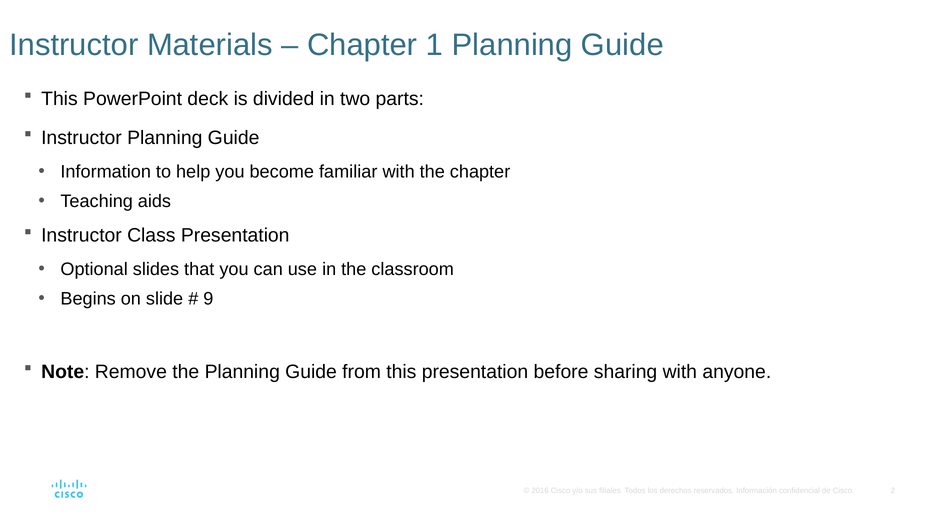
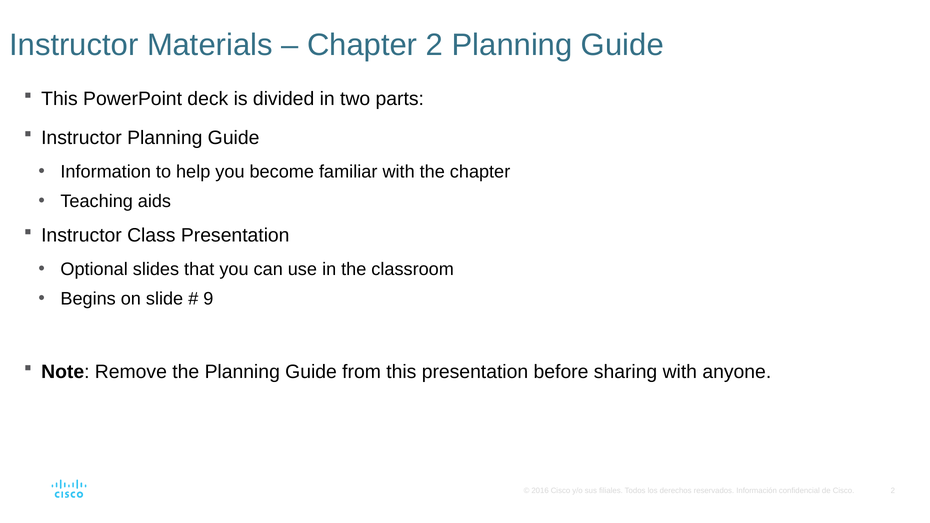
Chapter 1: 1 -> 2
